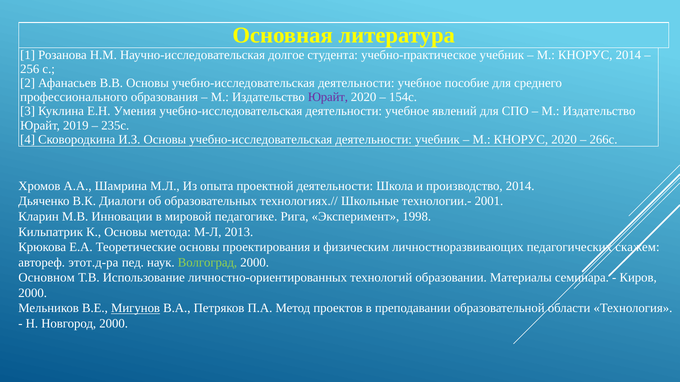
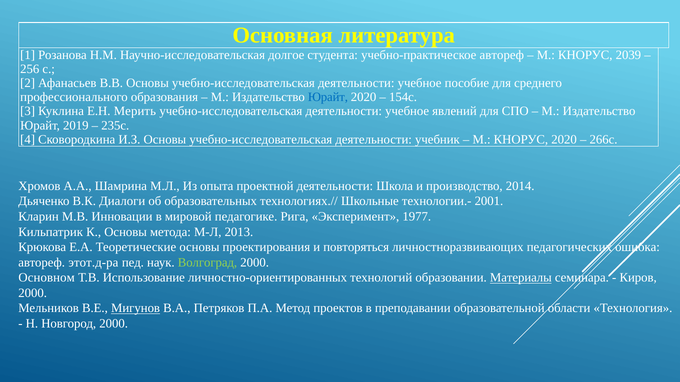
учебно-практическое учебник: учебник -> автореф
КНОРУС 2014: 2014 -> 2039
Юрайт at (328, 97) colour: purple -> blue
Умения: Умения -> Мерить
1998: 1998 -> 1977
физическим: физическим -> повторяться
скажем: скажем -> ошибка
Материалы underline: none -> present
